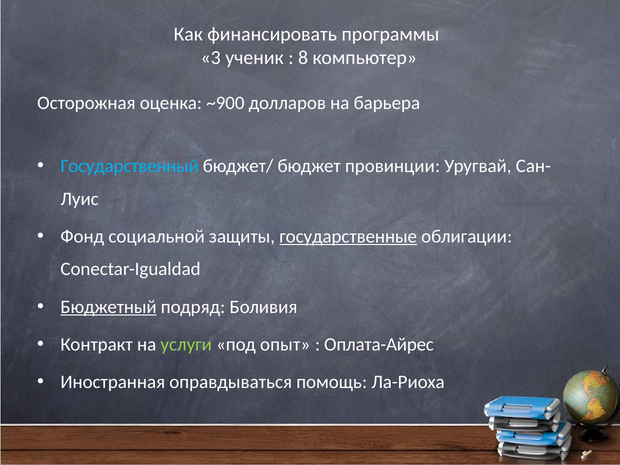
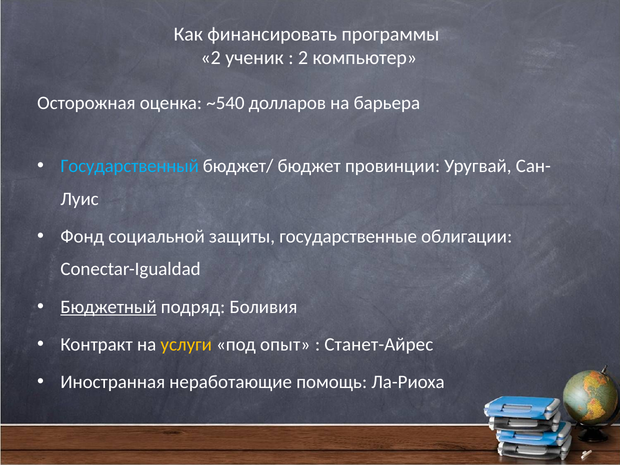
3 at (211, 58): 3 -> 2
8 at (303, 58): 8 -> 2
~900: ~900 -> ~540
государственные underline: present -> none
услуги colour: light green -> yellow
Оплата-Айрес: Оплата-Айрес -> Станет-Айрес
оправдываться: оправдываться -> неработающие
